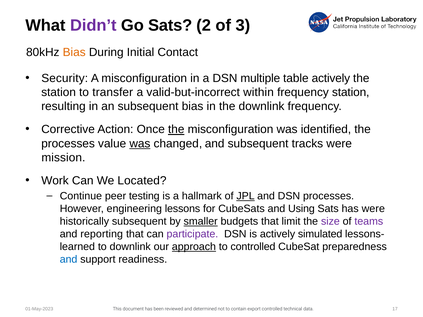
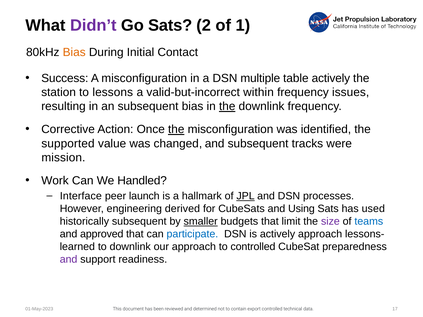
3: 3 -> 1
Security: Security -> Success
transfer: transfer -> lessons
frequency station: station -> issues
the at (227, 107) underline: none -> present
processes at (68, 144): processes -> supported
was at (140, 144) underline: present -> none
Located: Located -> Handled
Continue: Continue -> Interface
testing: testing -> launch
lessons: lessons -> derived
has were: were -> used
teams colour: purple -> blue
reporting: reporting -> approved
participate colour: purple -> blue
actively simulated: simulated -> approach
approach at (194, 247) underline: present -> none
and at (69, 260) colour: blue -> purple
